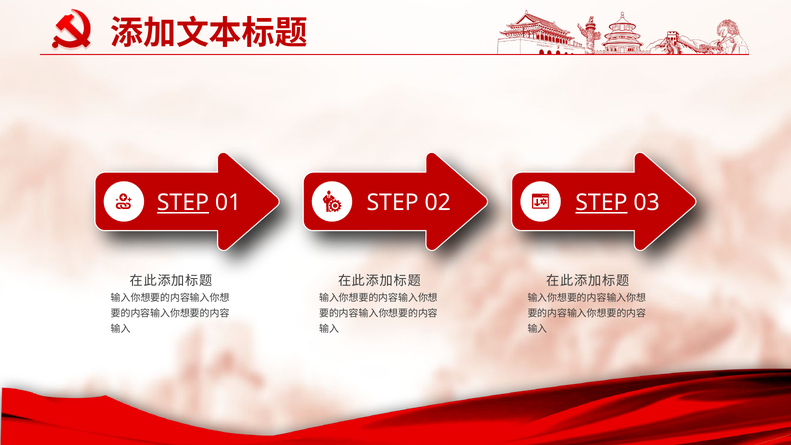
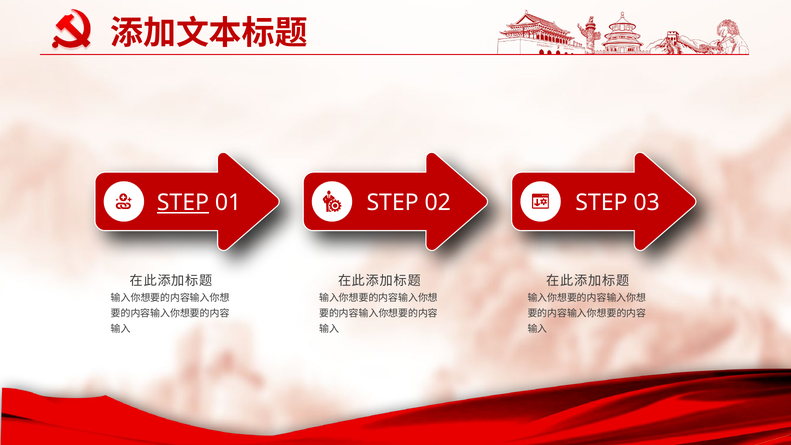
STEP at (601, 203) underline: present -> none
